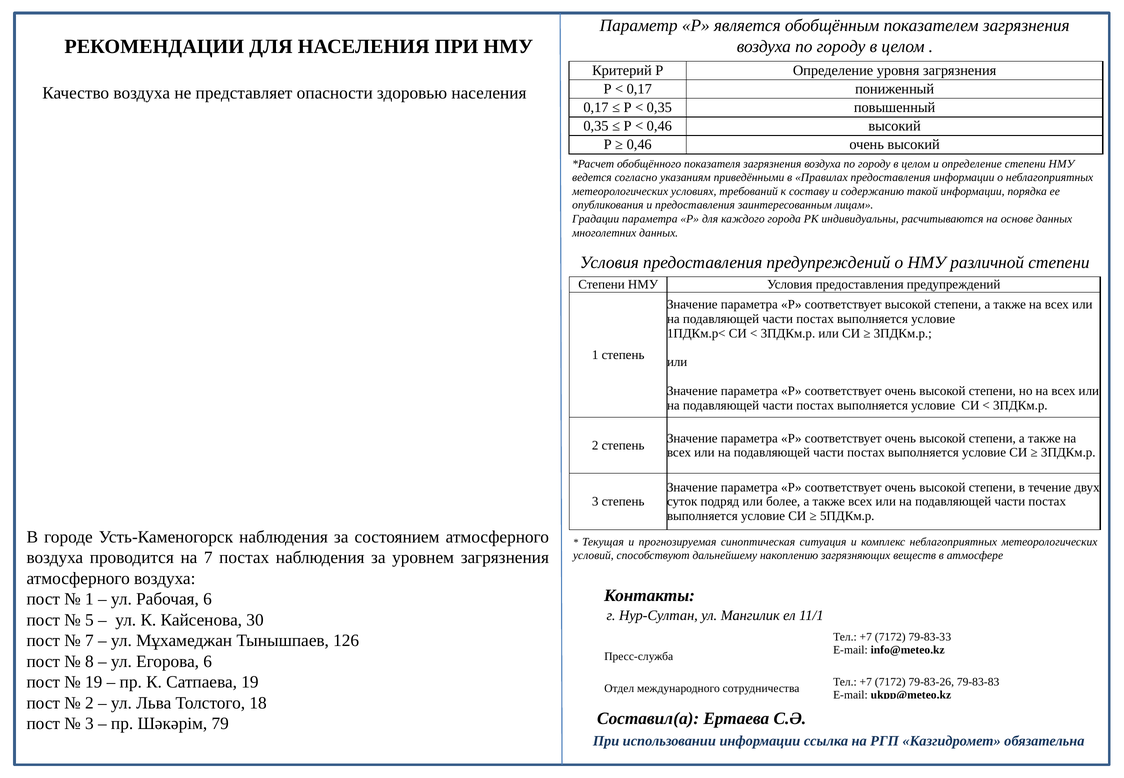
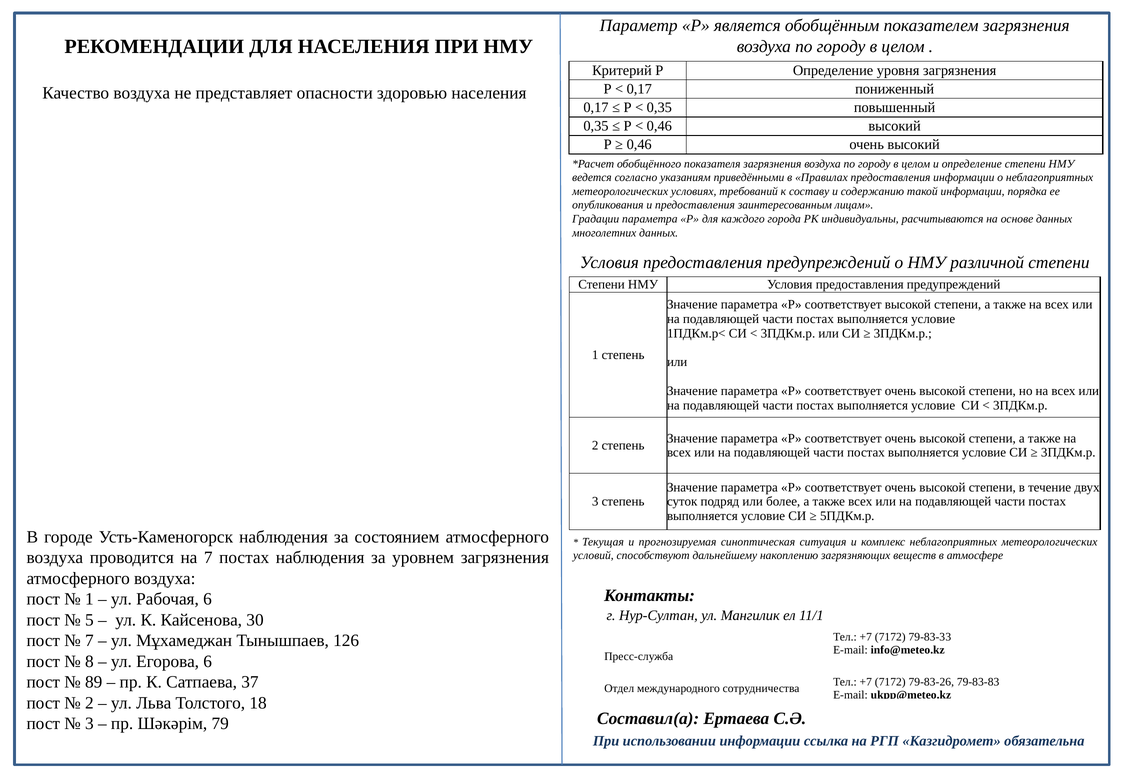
19 at (94, 682): 19 -> 89
Сатпаева 19: 19 -> 37
